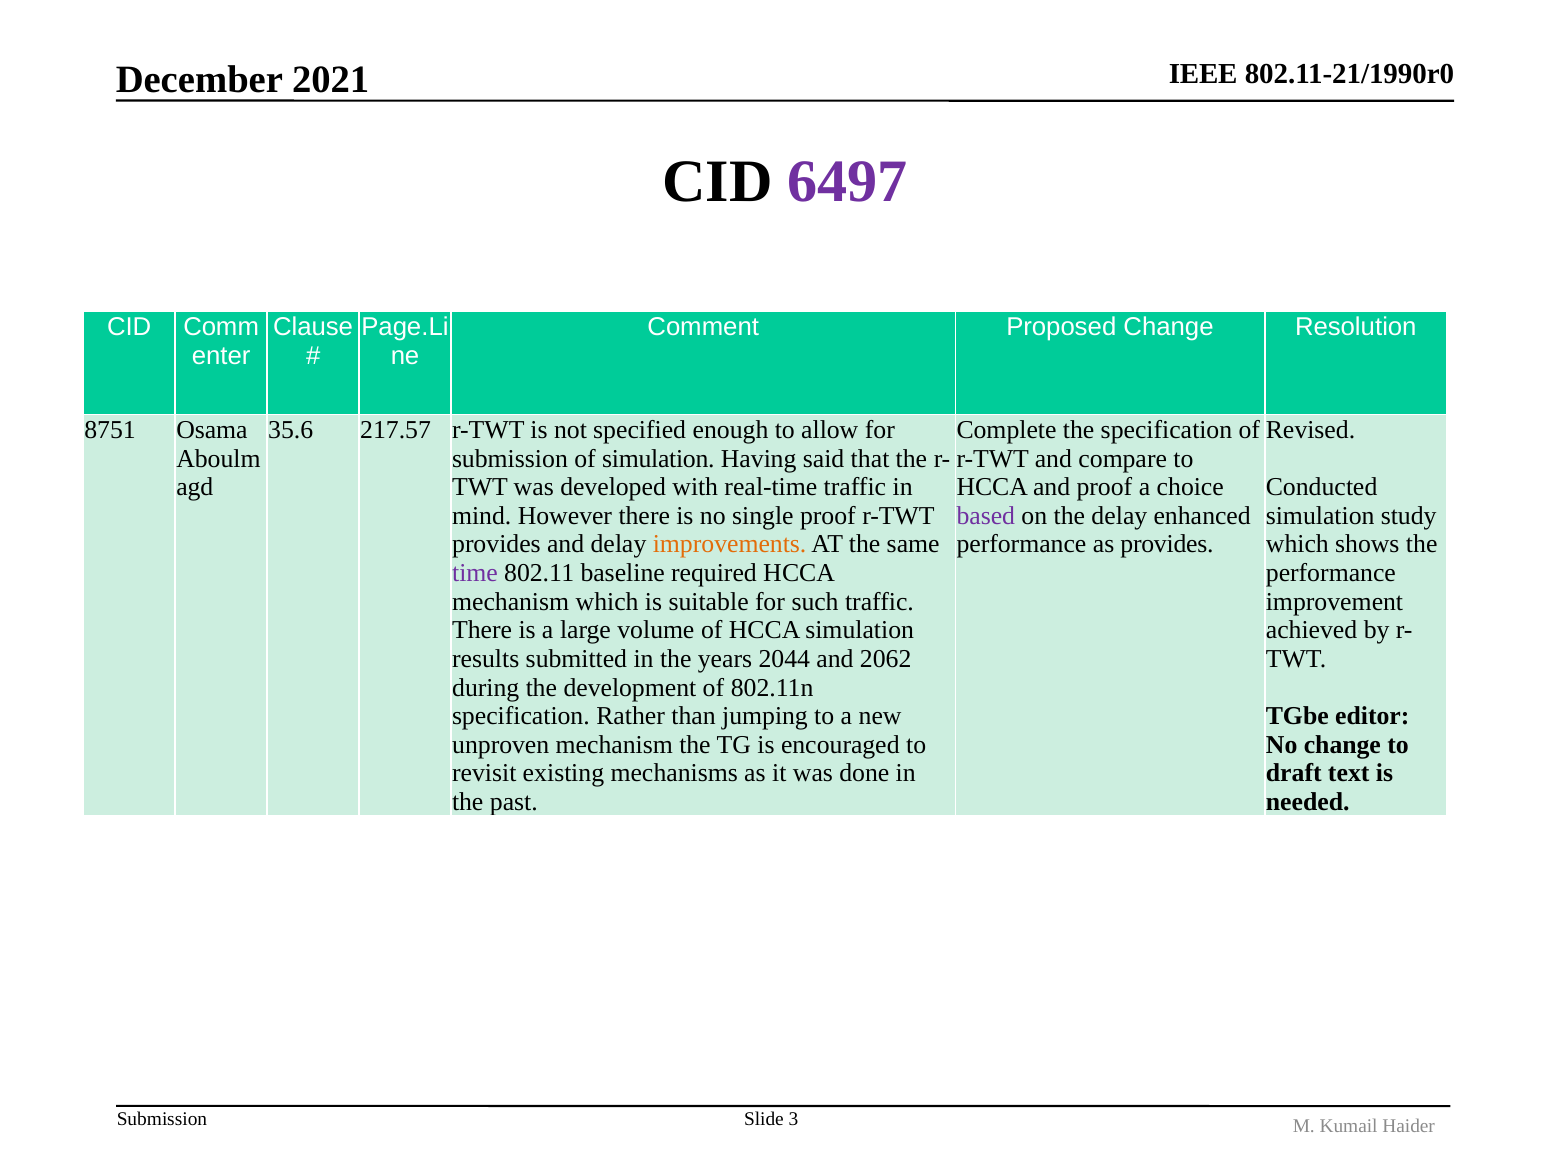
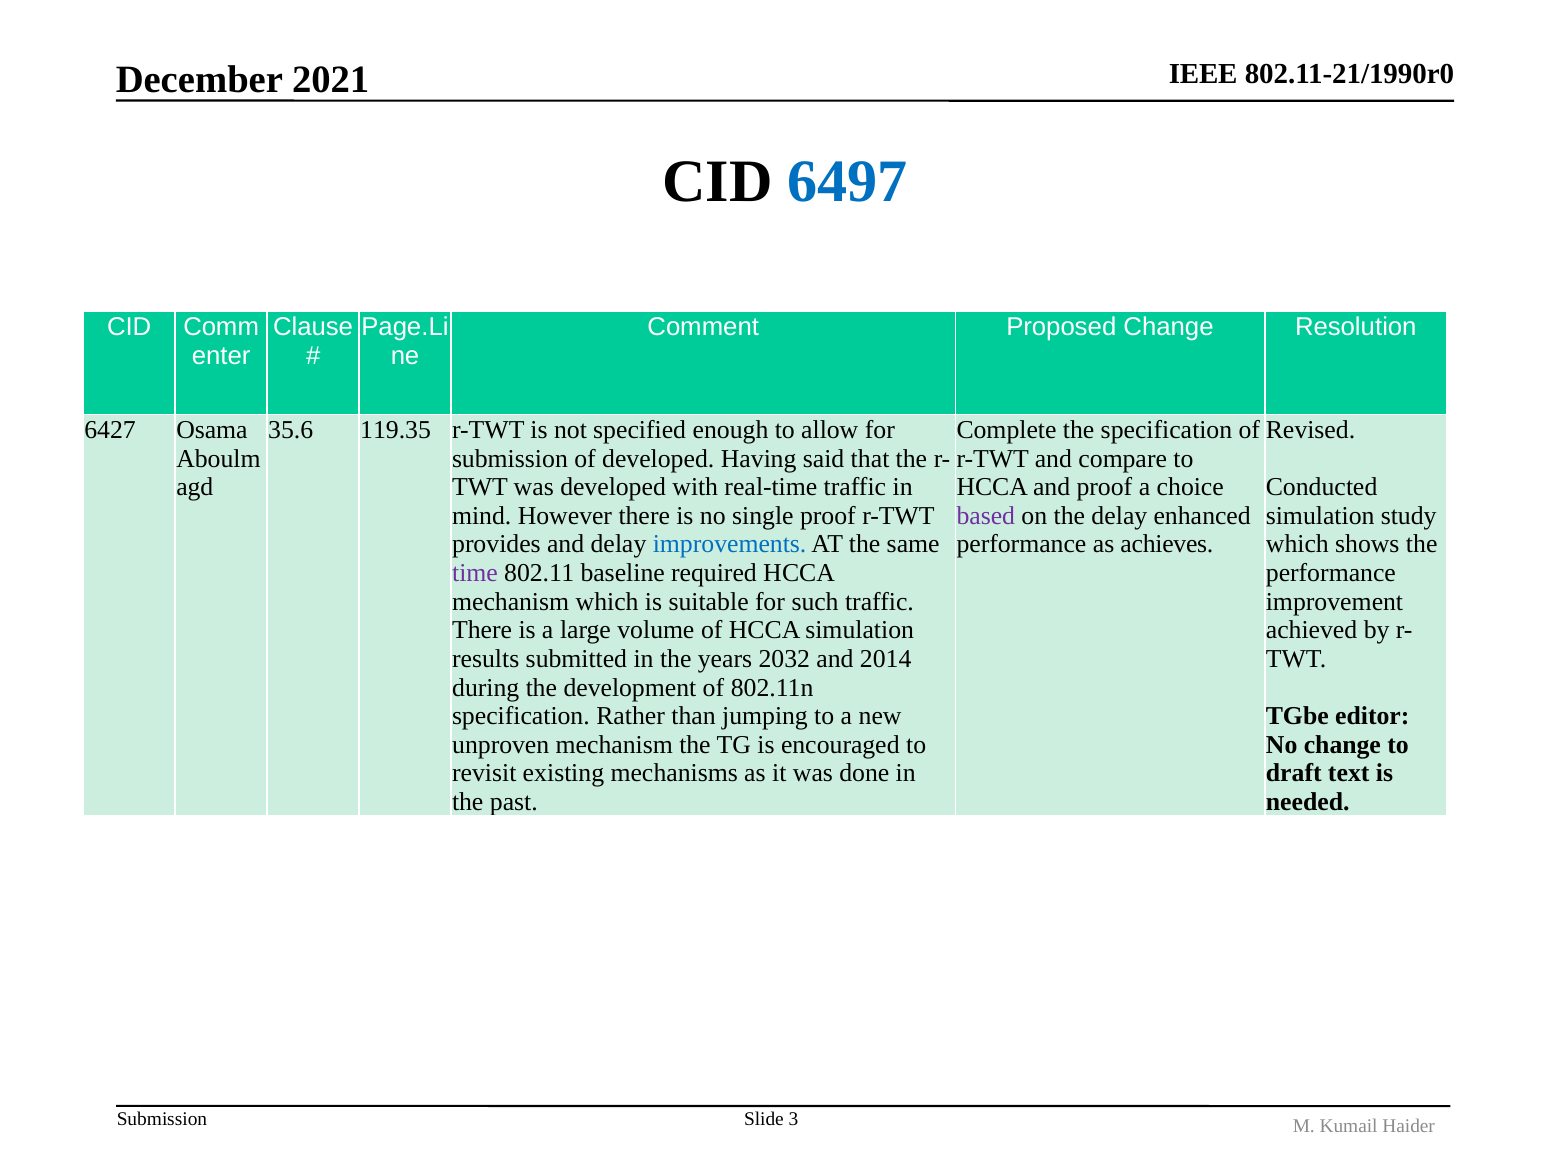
6497 colour: purple -> blue
8751: 8751 -> 6427
217.57: 217.57 -> 119.35
of simulation: simulation -> developed
improvements colour: orange -> blue
as provides: provides -> achieves
2044: 2044 -> 2032
2062: 2062 -> 2014
